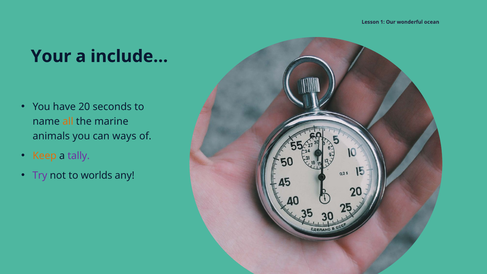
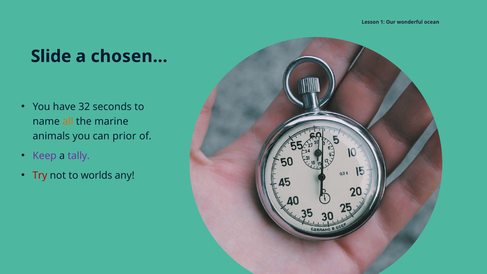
Your: Your -> Slide
include…: include… -> chosen…
20: 20 -> 32
ways: ways -> prior
Keep colour: orange -> purple
Try colour: purple -> red
